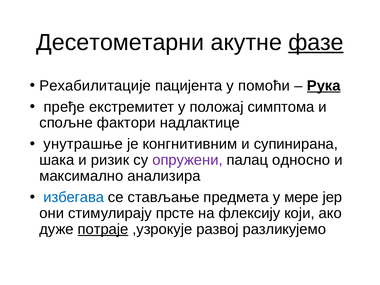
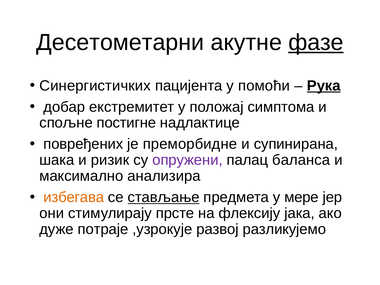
Рехабилитације: Рехабилитације -> Синергистичких
пређе: пређе -> добар
фактори: фактори -> постигне
унутрашње: унутрашње -> повређених
конгнитивним: конгнитивним -> преморбидне
односно: односно -> баланса
избегава colour: blue -> orange
стављање underline: none -> present
који: који -> јака
потраје underline: present -> none
